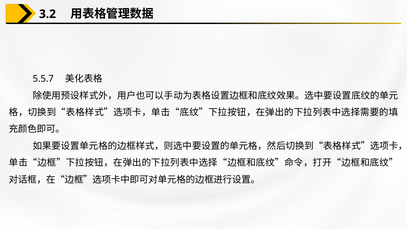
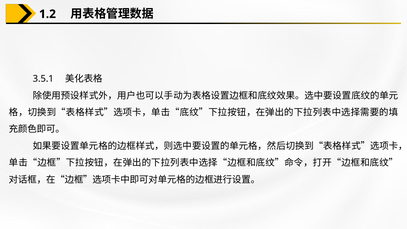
3.2: 3.2 -> 1.2
5.5.7: 5.5.7 -> 3.5.1
